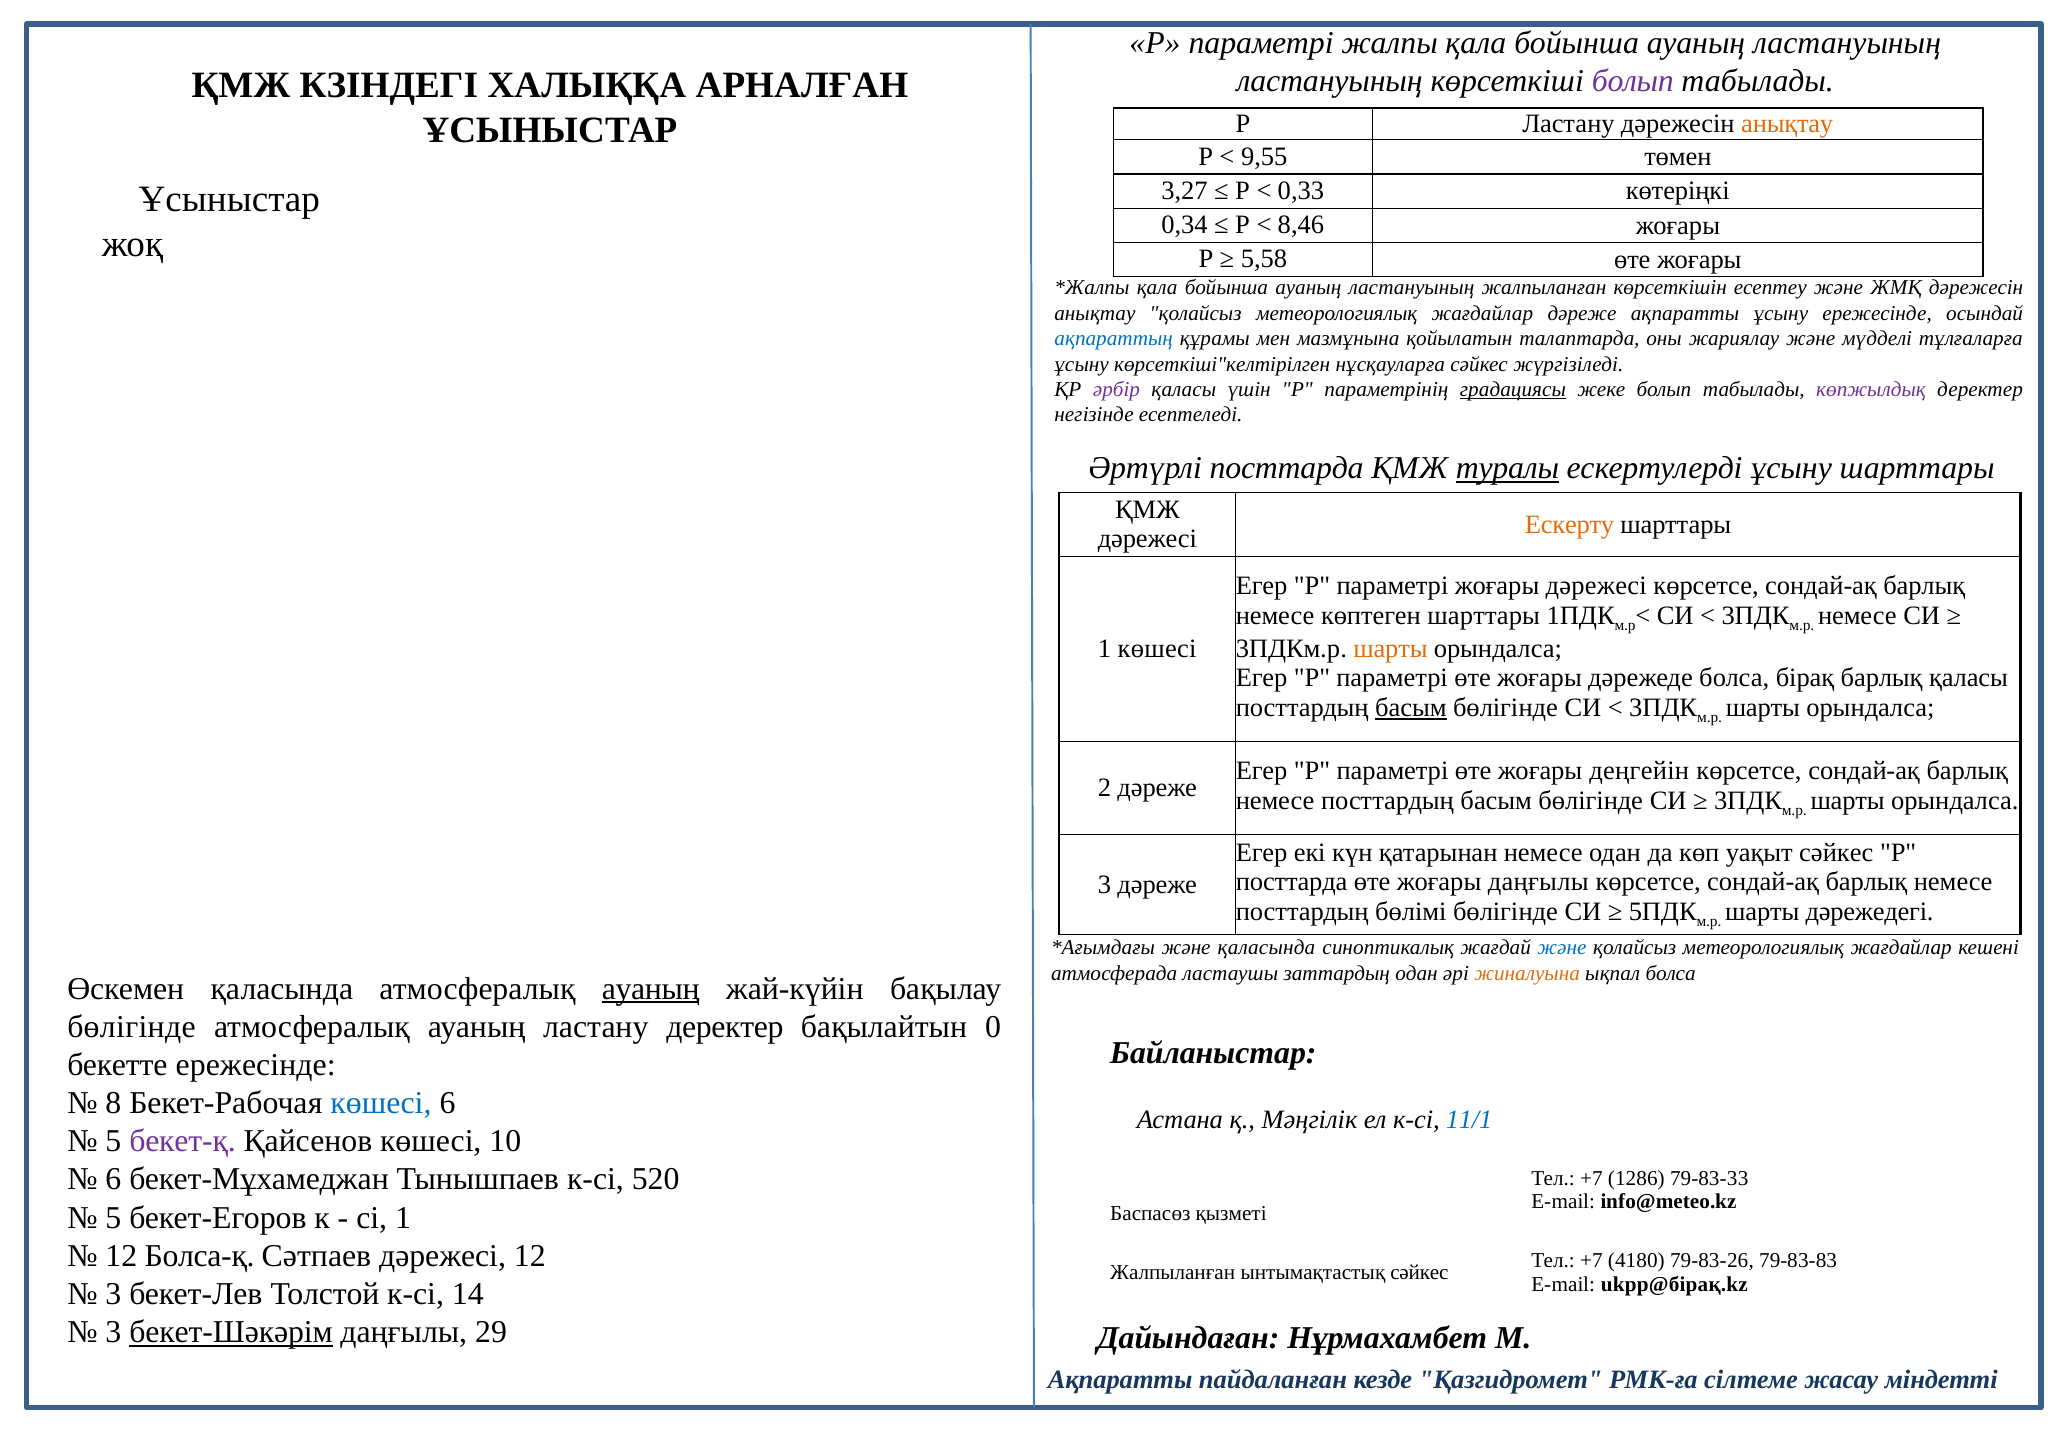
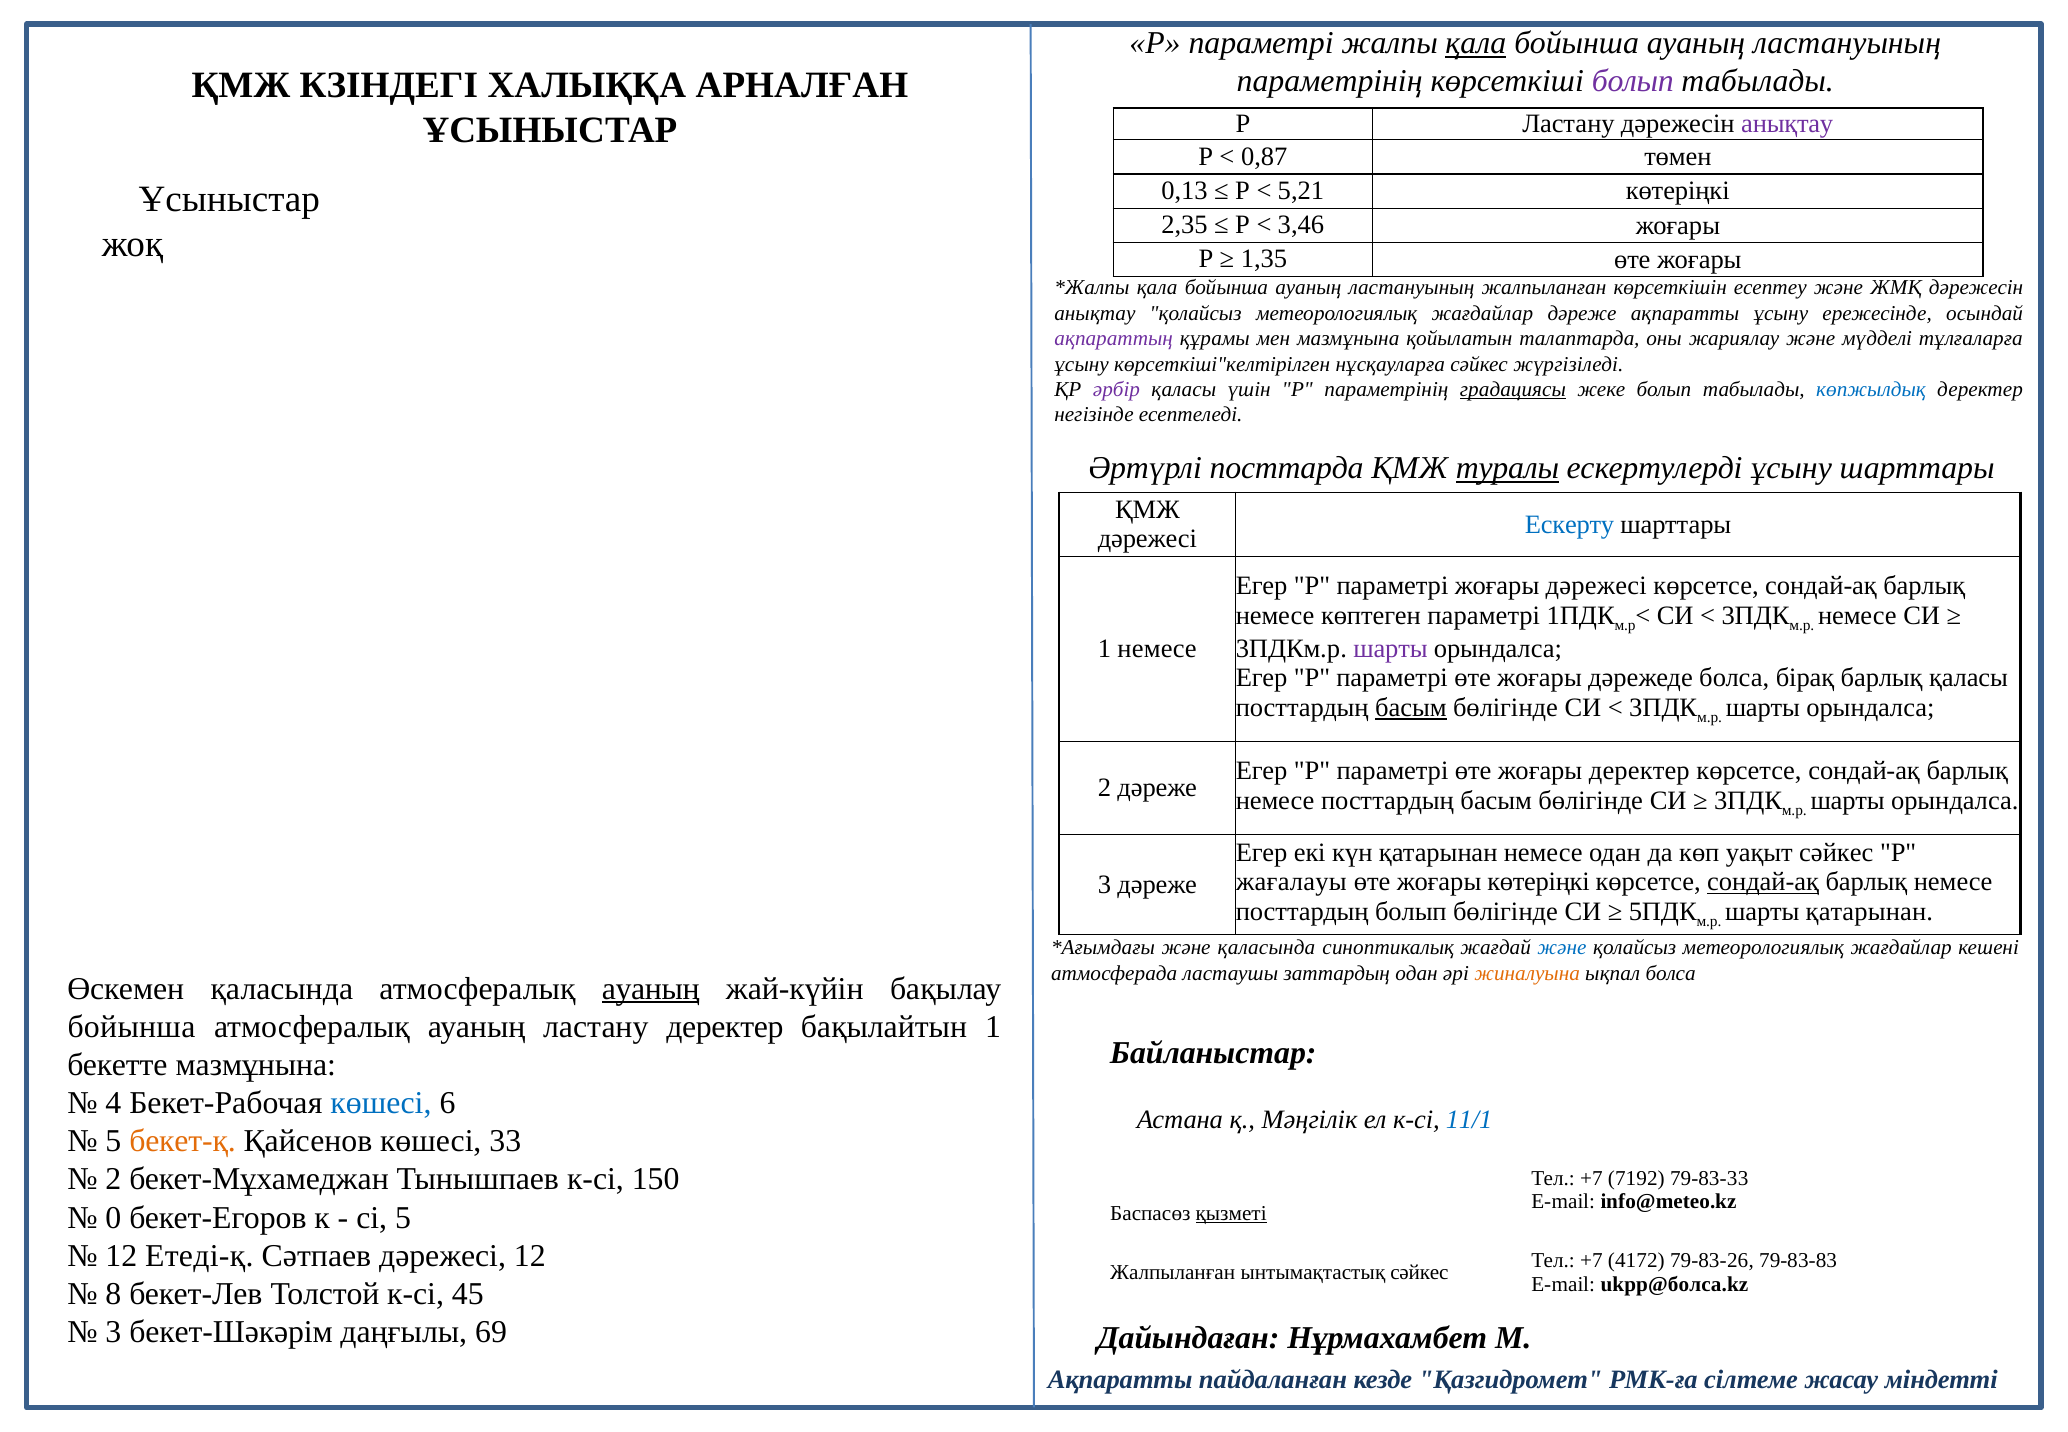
қала at (1476, 43) underline: none -> present
ластануының at (1330, 81): ластануының -> параметрінің
анықтау at (1787, 124) colour: orange -> purple
9,55: 9,55 -> 0,87
3,27: 3,27 -> 0,13
0,33: 0,33 -> 5,21
0,34: 0,34 -> 2,35
8,46: 8,46 -> 3,46
5,58: 5,58 -> 1,35
ақпараттың colour: blue -> purple
көпжылдық colour: purple -> blue
Ескерту colour: orange -> blue
көптеген шарттары: шарттары -> параметрі
1 көшесі: көшесі -> немесе
шарты at (1390, 649) colour: orange -> purple
жоғары деңгейін: деңгейін -> деректер
посттарда at (1292, 882): посттарда -> жағалауы
жоғары даңғылы: даңғылы -> көтеріңкі
сондай-ақ at (1763, 882) underline: none -> present
посттардың бөлімі: бөлімі -> болып
шарты дәрежедегі: дәрежедегі -> қатарынан
бөлігінде at (131, 1026): бөлігінде -> бойынша
бақылайтын 0: 0 -> 1
бекетте ережесінде: ережесінде -> мазмұнына
8: 8 -> 4
бекет-қ colour: purple -> orange
10: 10 -> 33
6 at (113, 1179): 6 -> 2
520: 520 -> 150
1286: 1286 -> 7192
5 at (113, 1217): 5 -> 0
сі 1: 1 -> 5
қызметі underline: none -> present
Болса-қ: Болса-қ -> Етеді-қ
4180: 4180 -> 4172
ukpp@бірақ.kz: ukpp@бірақ.kz -> ukpp@болса.kz
3 at (113, 1294): 3 -> 8
14: 14 -> 45
бекет-Шәкәрім underline: present -> none
29: 29 -> 69
